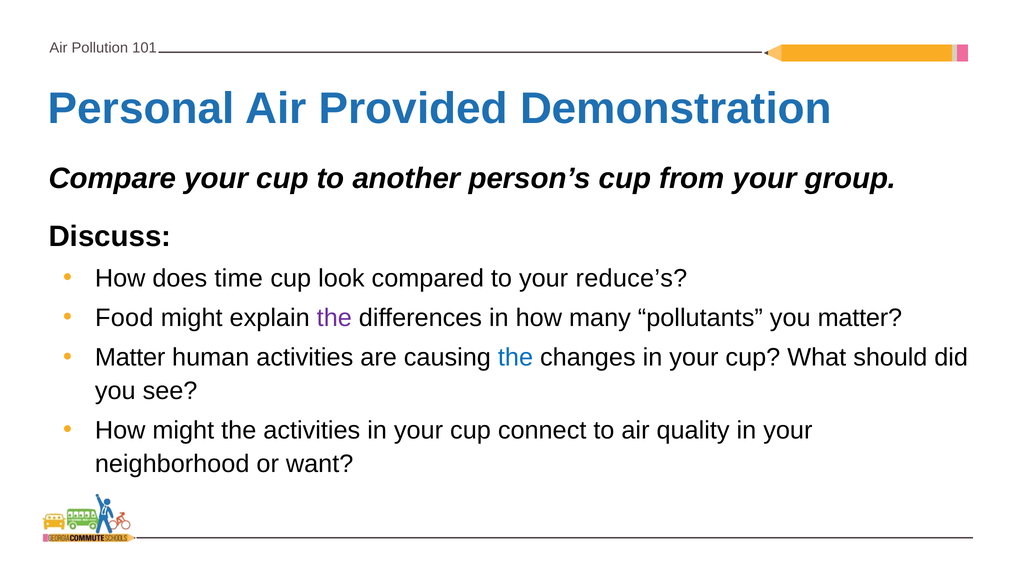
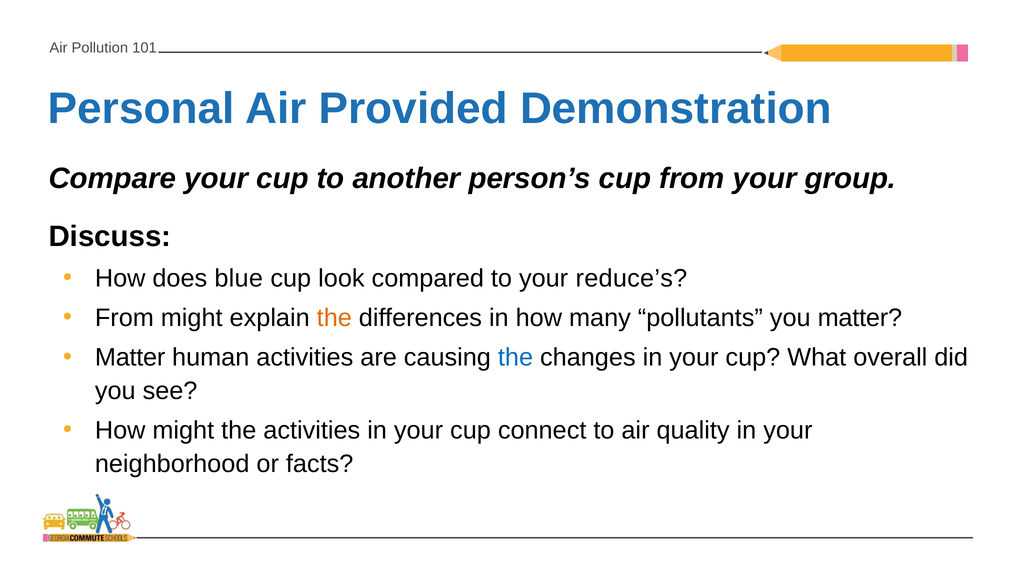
time: time -> blue
Food at (124, 318): Food -> From
the at (334, 318) colour: purple -> orange
should: should -> overall
want: want -> facts
